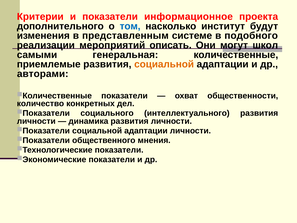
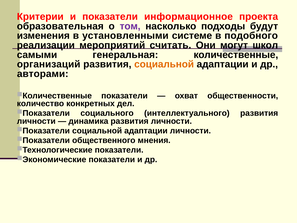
дополнительного: дополнительного -> образовательная
том colour: blue -> purple
институт: институт -> подходы
представленным: представленным -> установленными
описать: описать -> считать
приемлемые: приемлемые -> организаций
